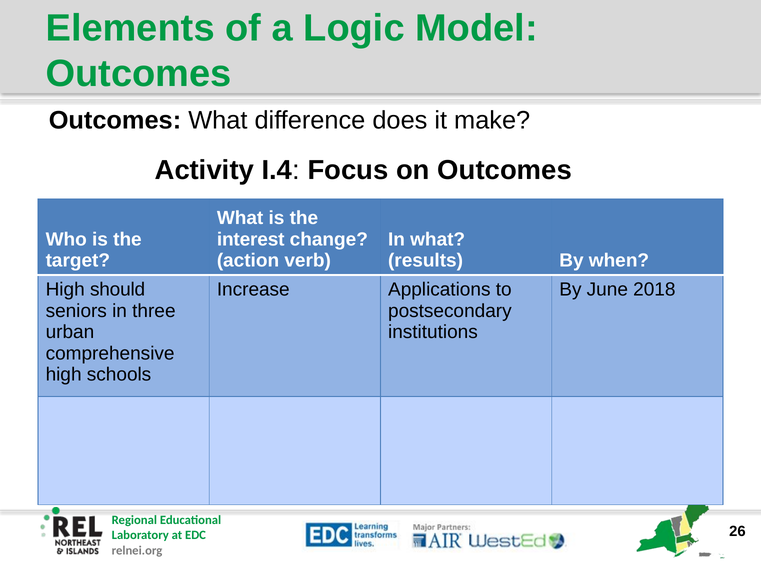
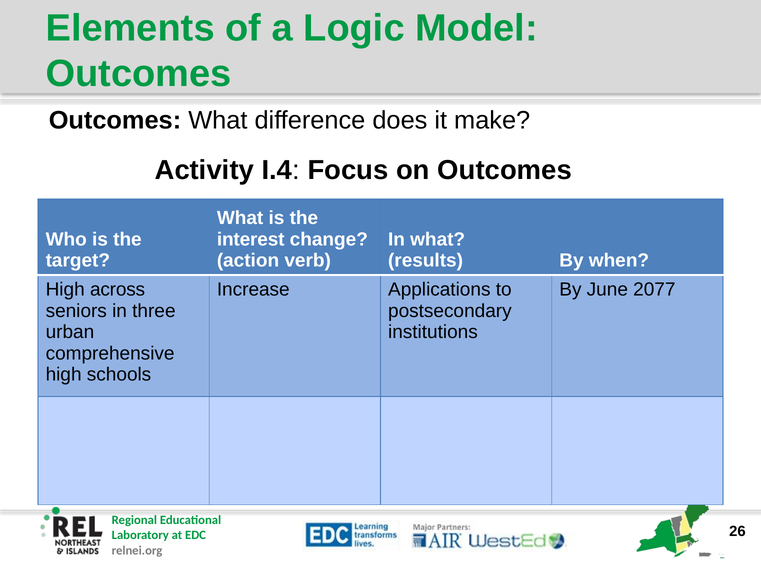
should: should -> across
2018: 2018 -> 2077
